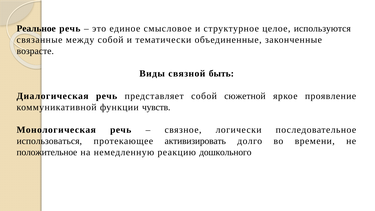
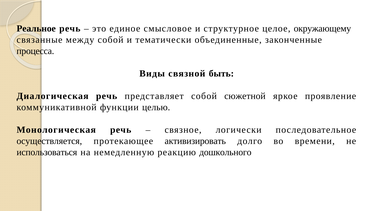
используются: используются -> окружающему
возрасте: возрасте -> процесса
чувств: чувств -> целью
использоваться: использоваться -> осуществляется
положительное: положительное -> использоваться
